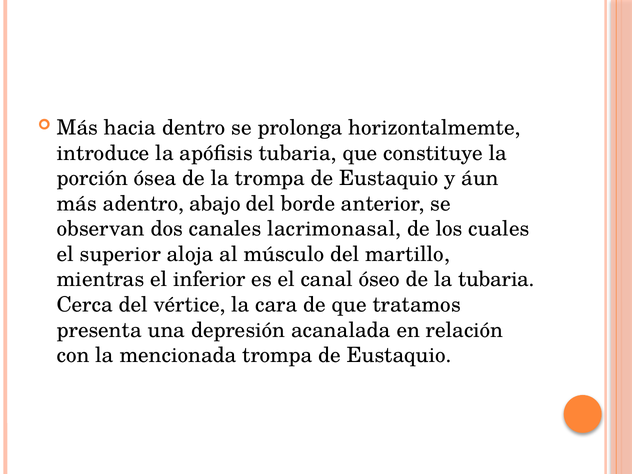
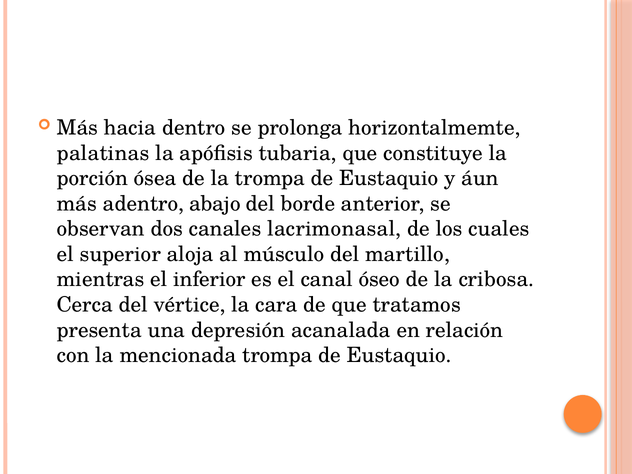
introduce: introduce -> palatinas
la tubaria: tubaria -> cribosa
